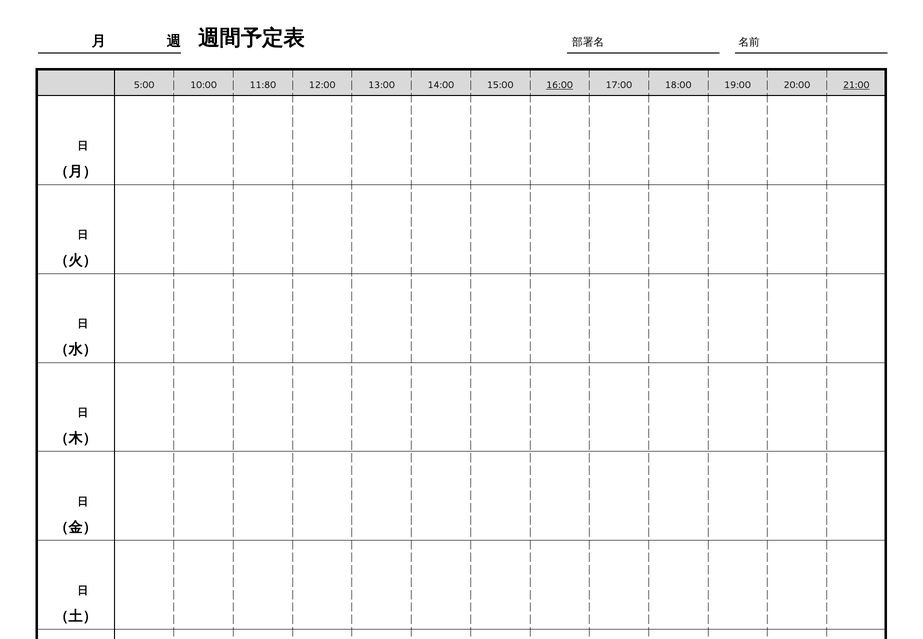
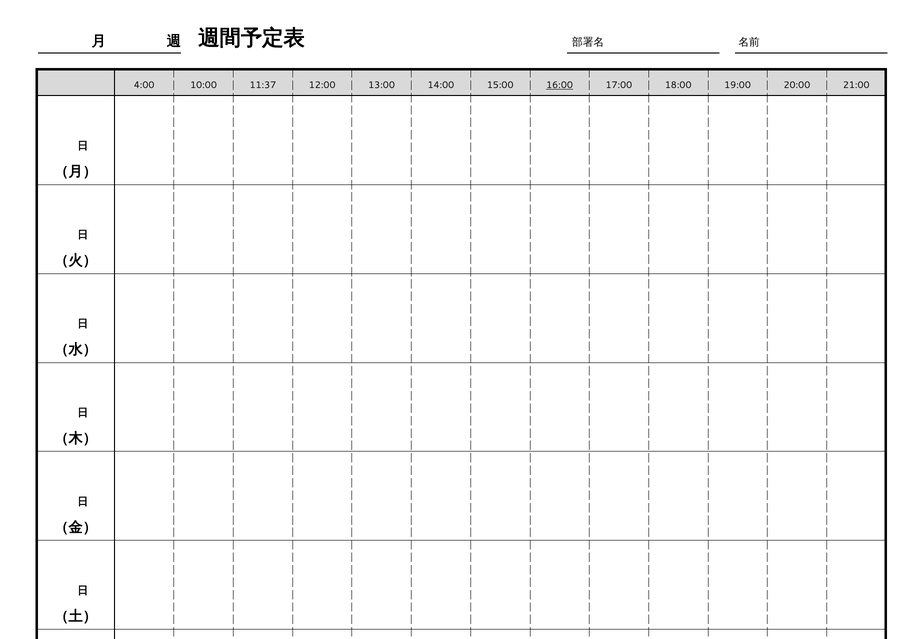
5:00: 5:00 -> 4:00
11:80: 11:80 -> 11:37
21:00 underline: present -> none
